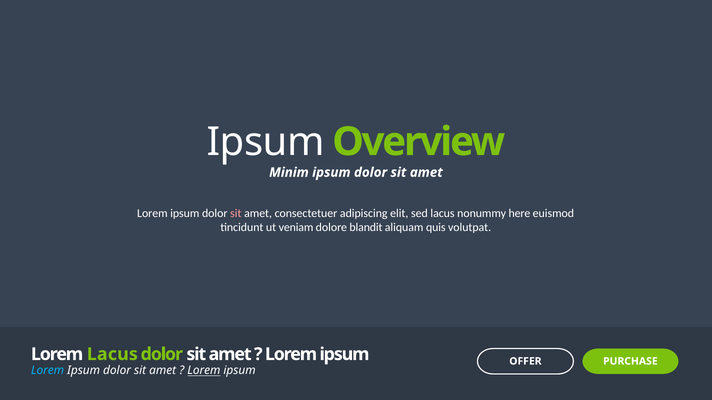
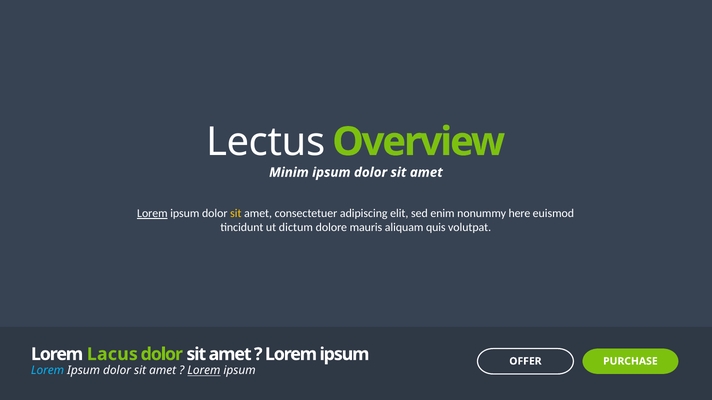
Ipsum at (266, 142): Ipsum -> Lectus
Lorem at (152, 214) underline: none -> present
sit at (236, 214) colour: pink -> yellow
sed lacus: lacus -> enim
veniam: veniam -> dictum
blandit: blandit -> mauris
